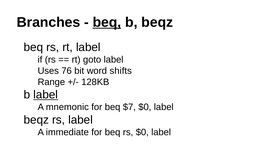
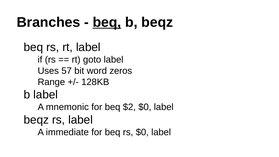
76: 76 -> 57
shifts: shifts -> zeros
label at (46, 95) underline: present -> none
$7: $7 -> $2
